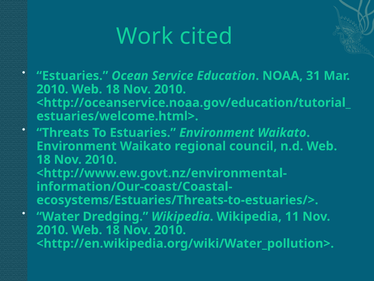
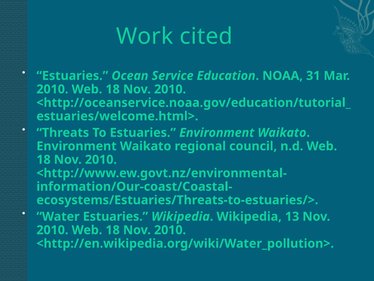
Water Dredging: Dredging -> Estuaries
11: 11 -> 13
